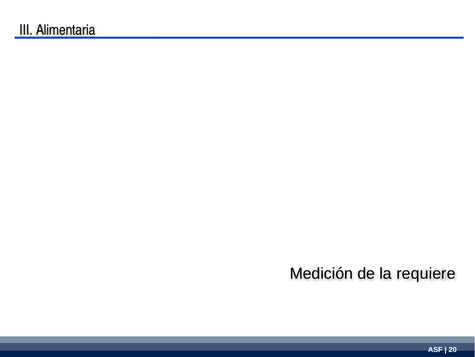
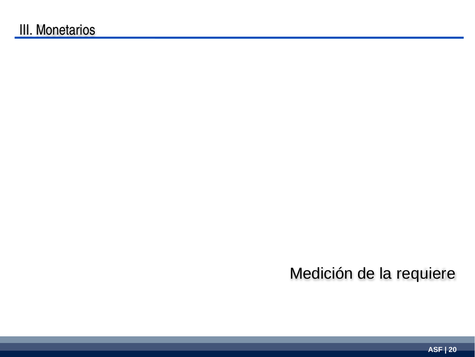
Alimentaria: Alimentaria -> Monetarios
